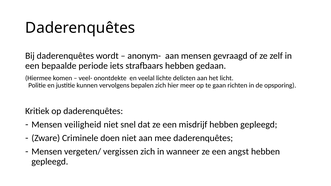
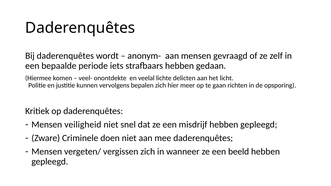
angst: angst -> beeld
